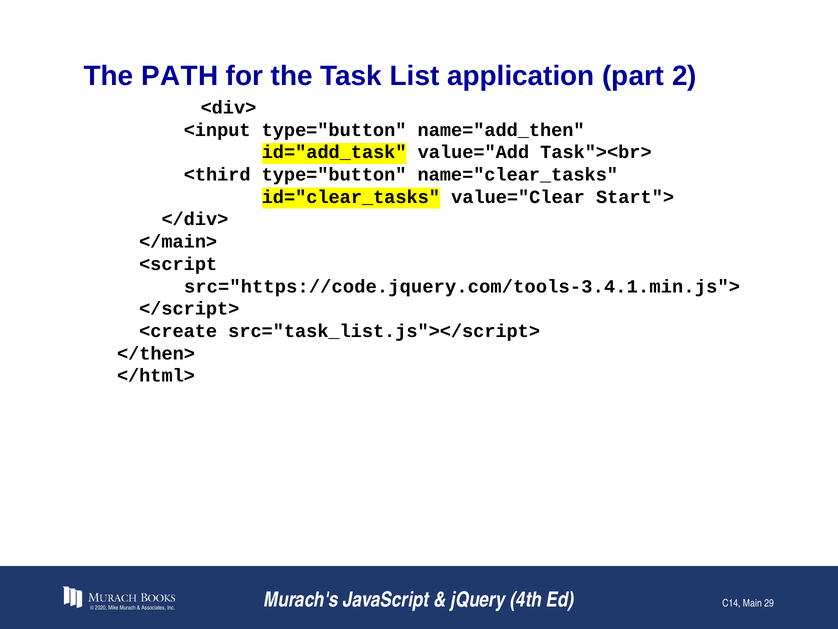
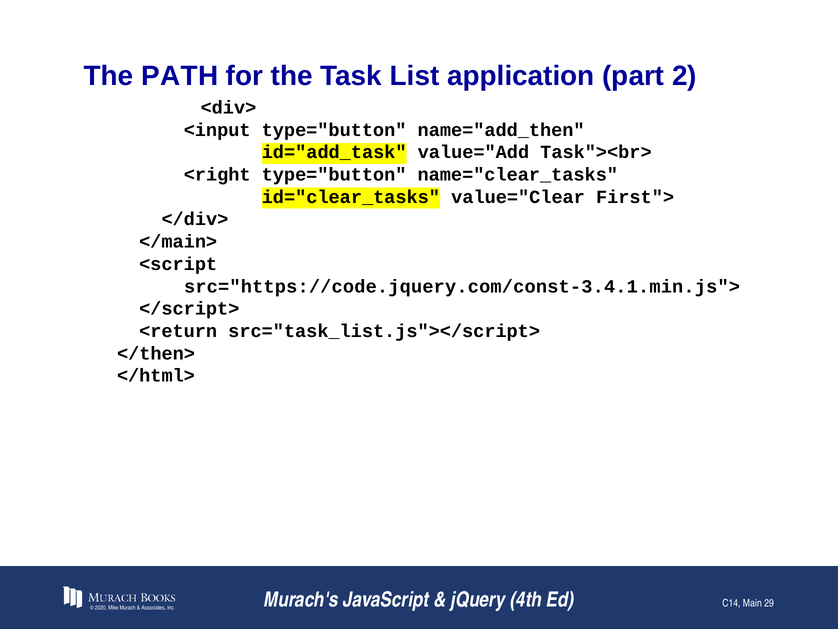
<third: <third -> <right
Start">: Start"> -> First">
src="https://code.jquery.com/tools-3.4.1.min.js">: src="https://code.jquery.com/tools-3.4.1.min.js"> -> src="https://code.jquery.com/const-3.4.1.min.js">
<create: <create -> <return
